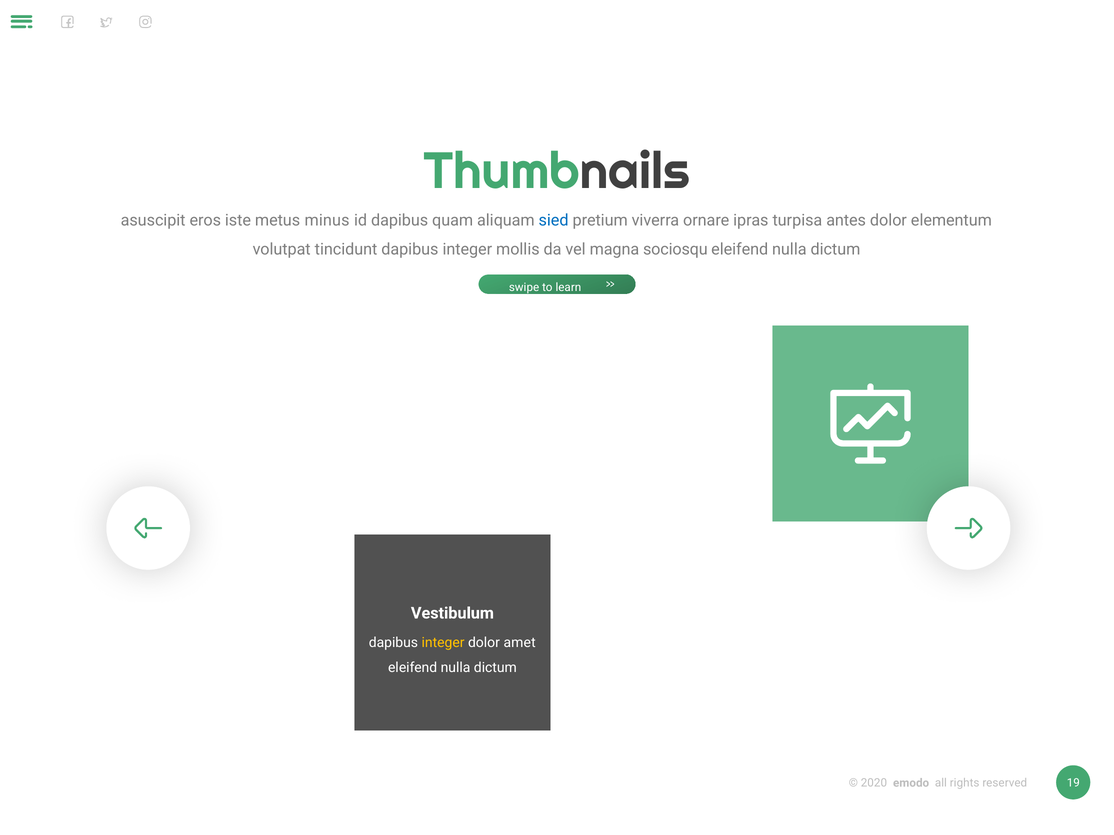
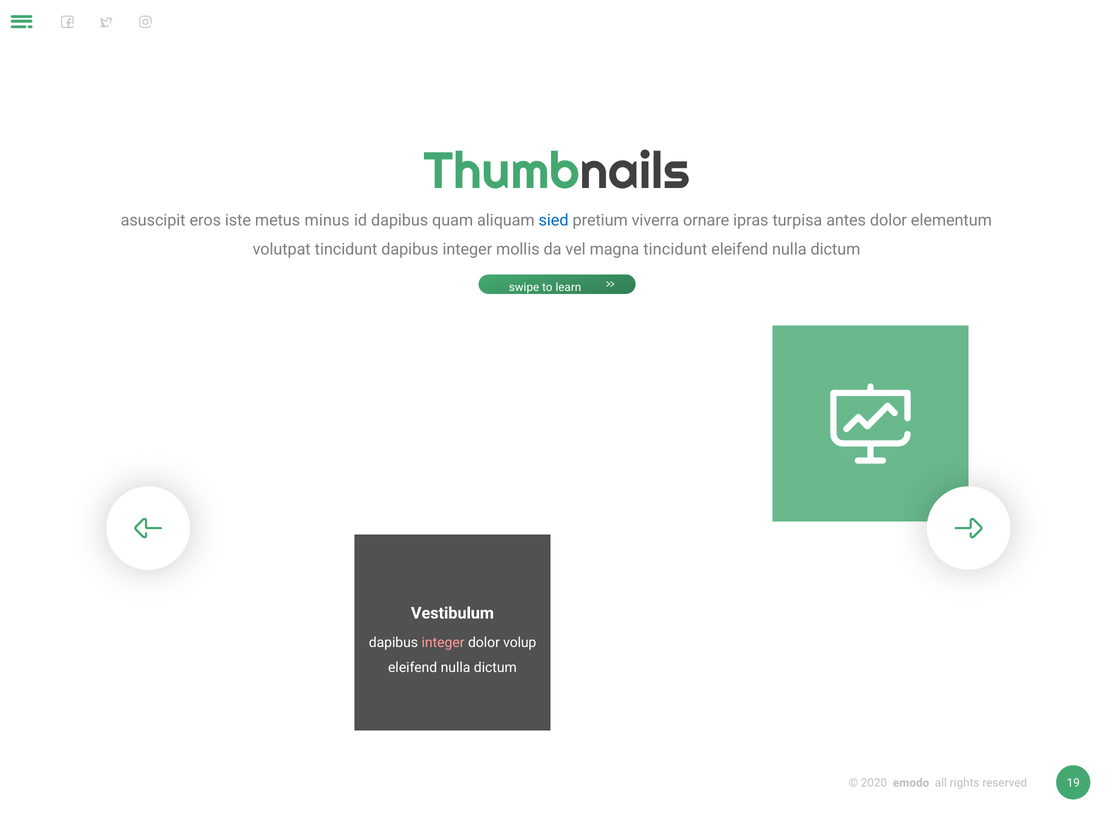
magna sociosqu: sociosqu -> tincidunt
integer at (443, 643) colour: yellow -> pink
amet: amet -> volup
